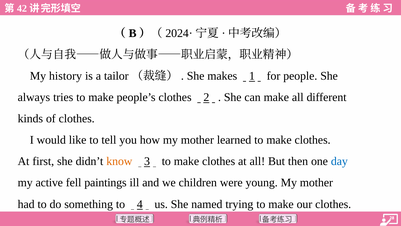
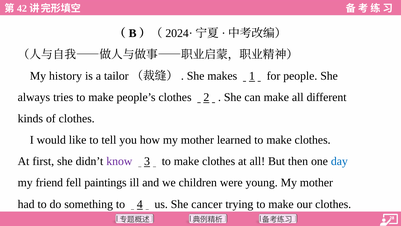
know colour: orange -> purple
active: active -> friend
named: named -> cancer
